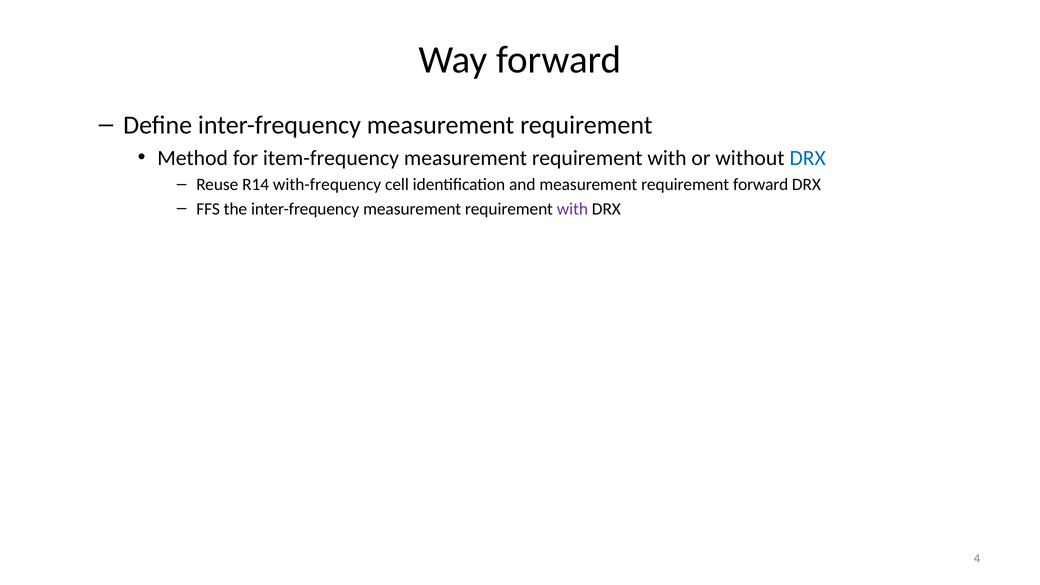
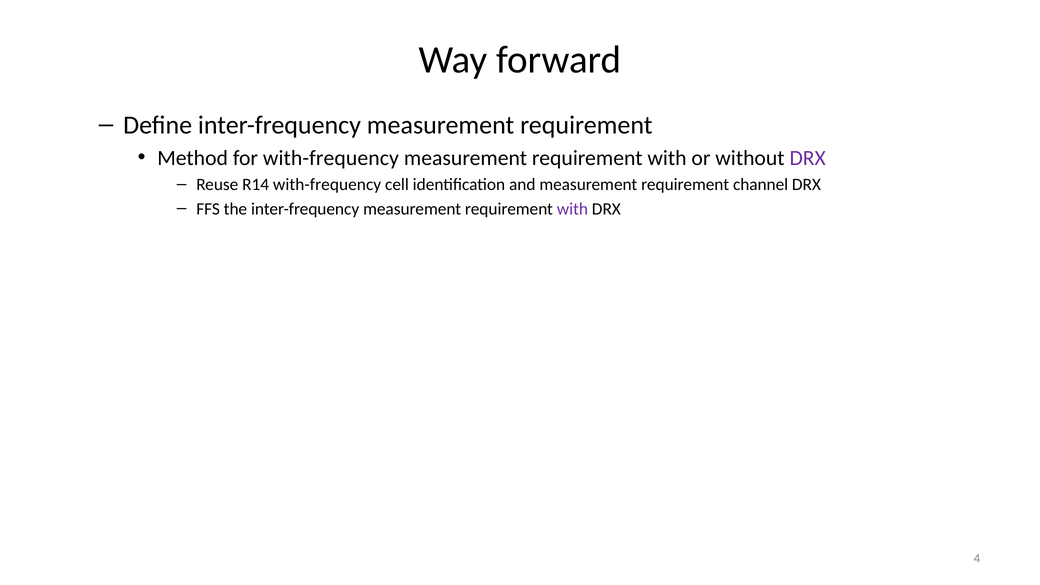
for item-frequency: item-frequency -> with-frequency
DRX at (808, 158) colour: blue -> purple
requirement forward: forward -> channel
